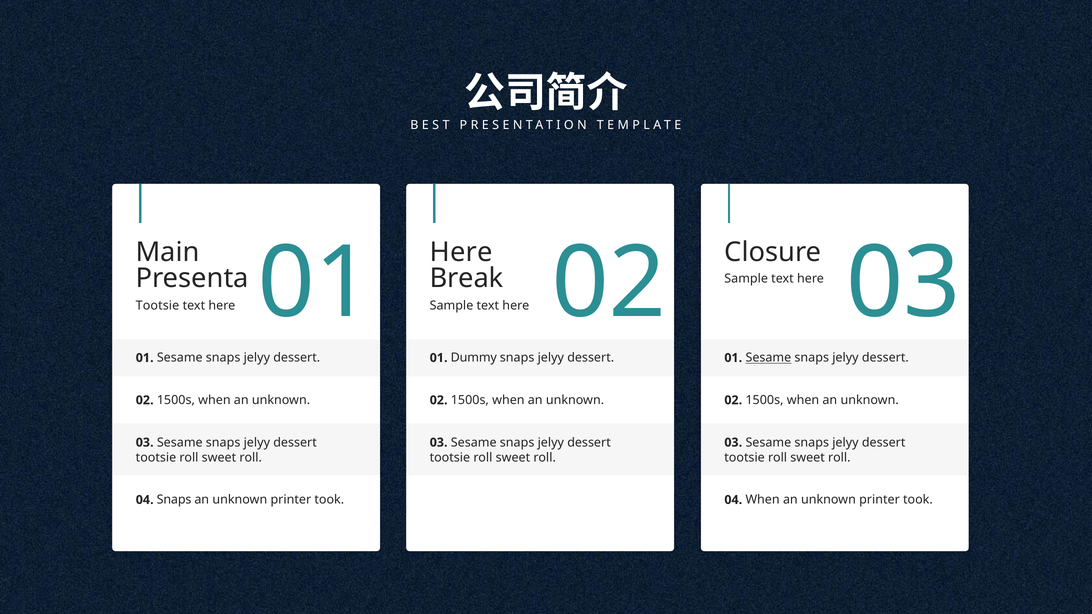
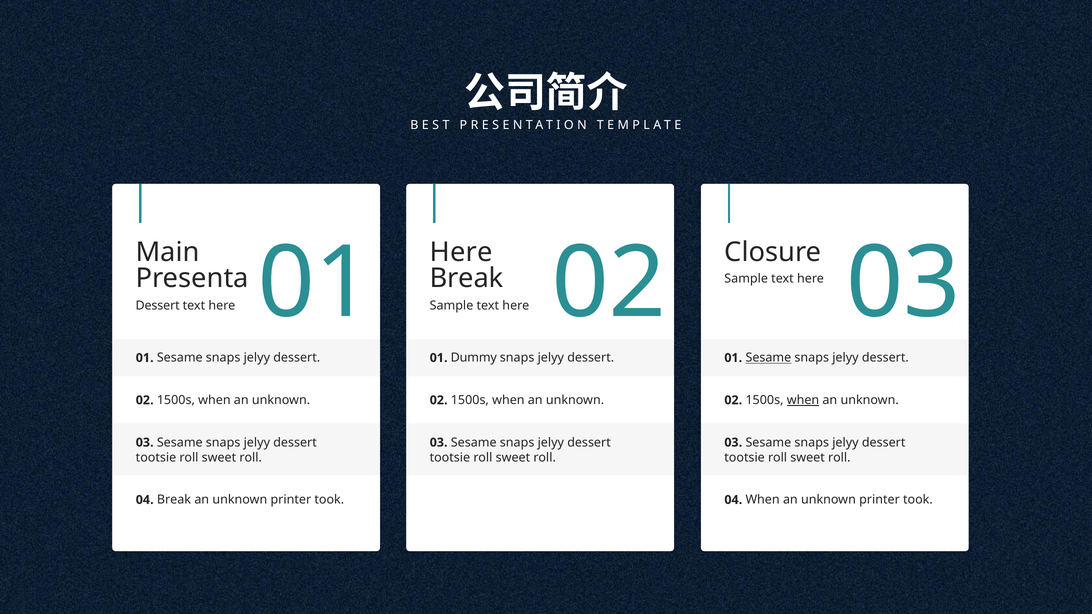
Tootsie at (158, 306): Tootsie -> Dessert
when at (803, 400) underline: none -> present
04 Snaps: Snaps -> Break
